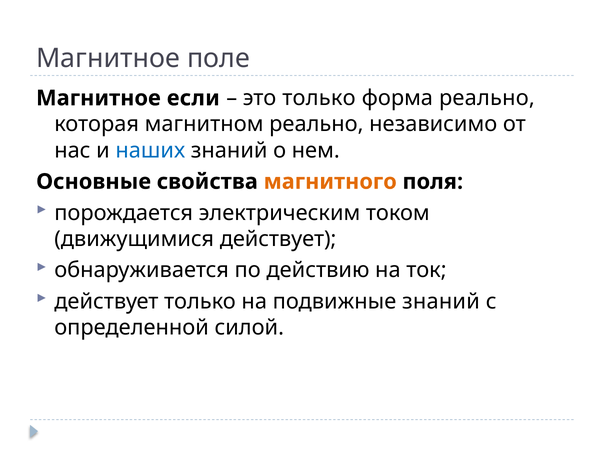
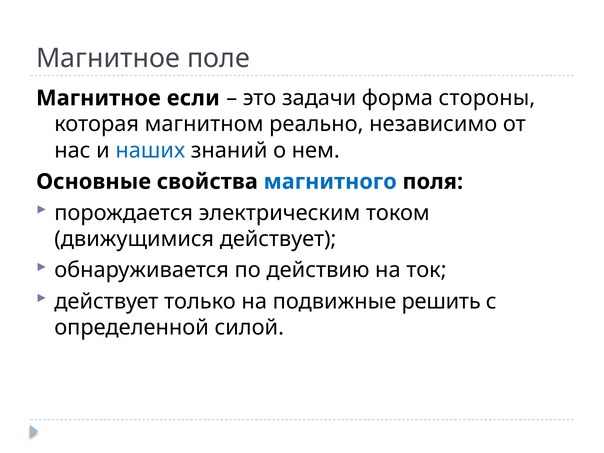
это только: только -> задачи
форма реально: реально -> стороны
магнитного colour: orange -> blue
подвижные знаний: знаний -> решить
